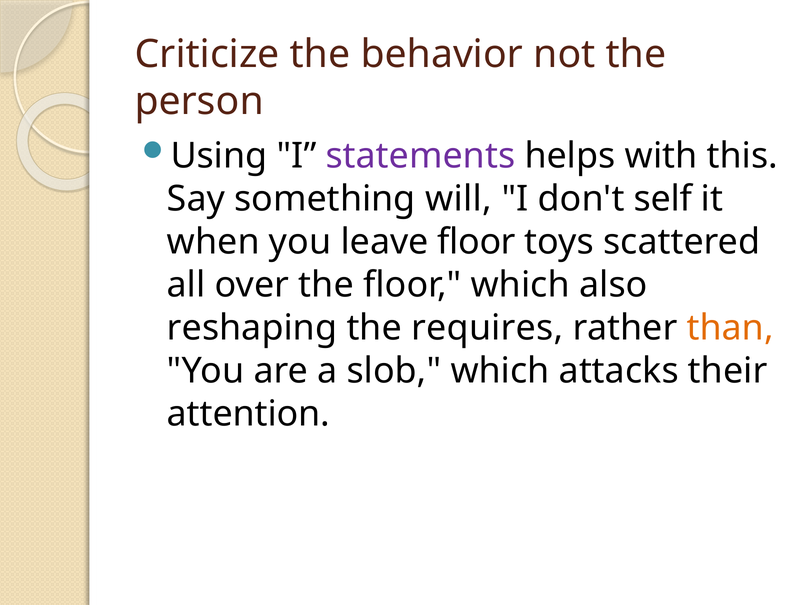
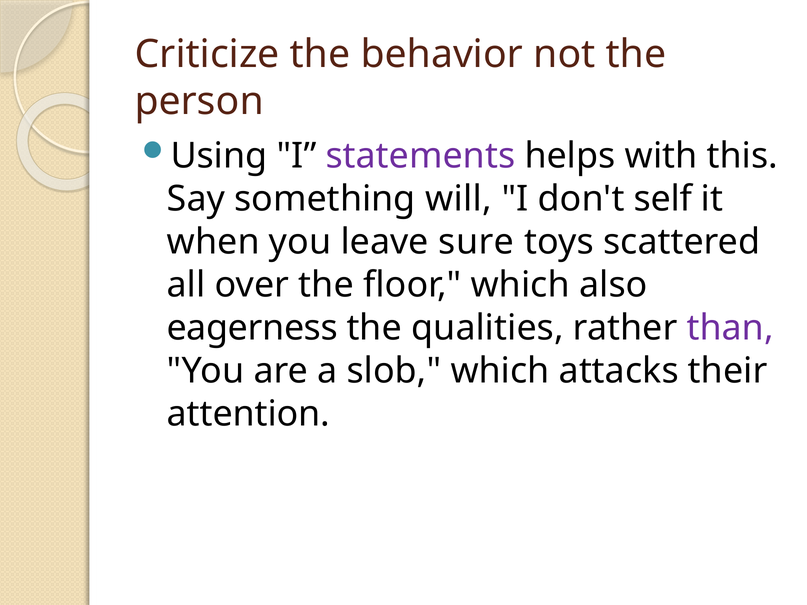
leave floor: floor -> sure
reshaping: reshaping -> eagerness
requires: requires -> qualities
than colour: orange -> purple
